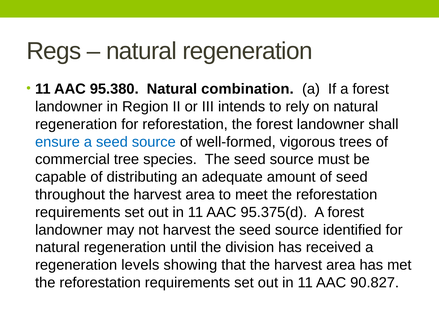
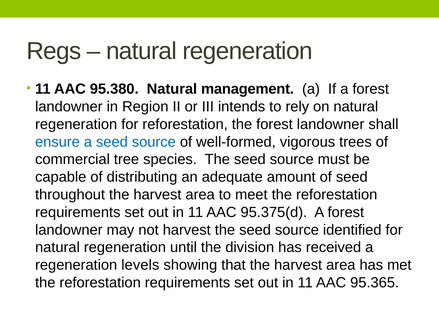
combination: combination -> management
90.827: 90.827 -> 95.365
